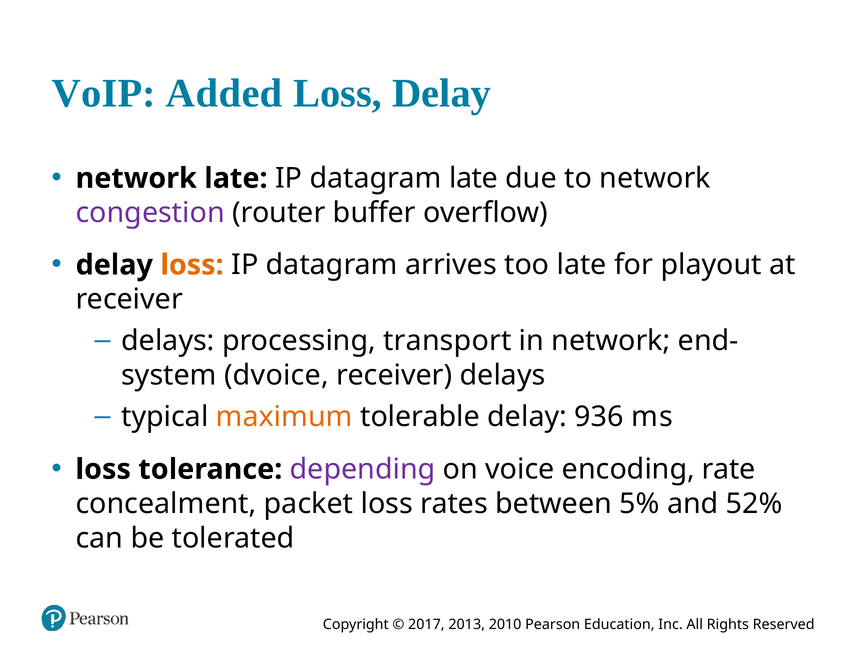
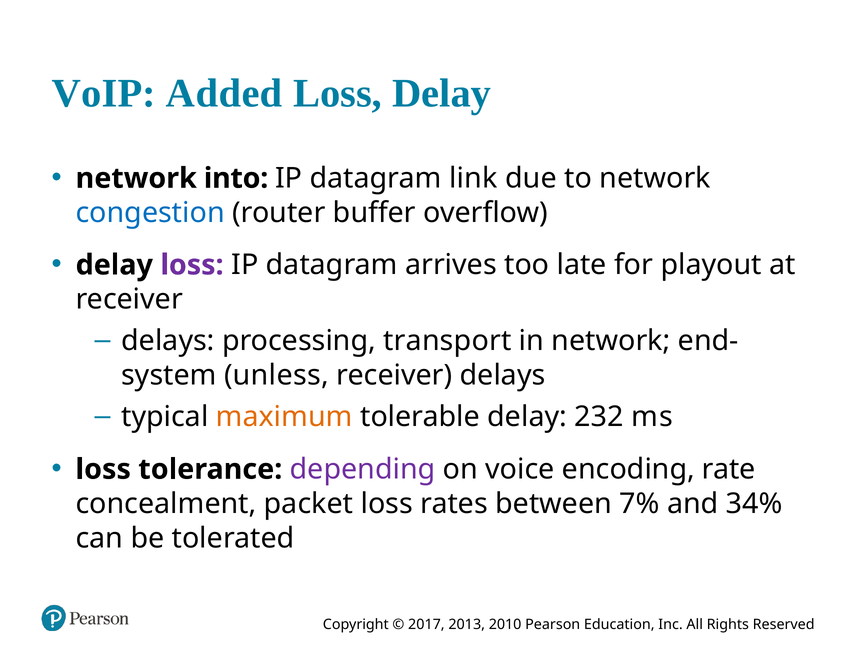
network late: late -> into
datagram late: late -> link
congestion colour: purple -> blue
loss at (192, 265) colour: orange -> purple
dvoice: dvoice -> unless
936: 936 -> 232
5%: 5% -> 7%
52%: 52% -> 34%
